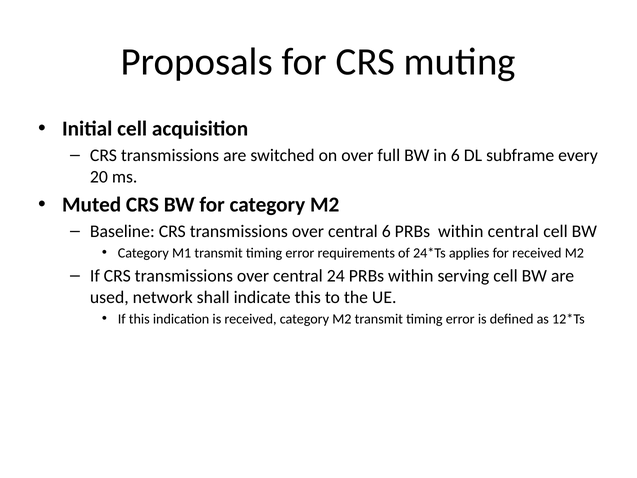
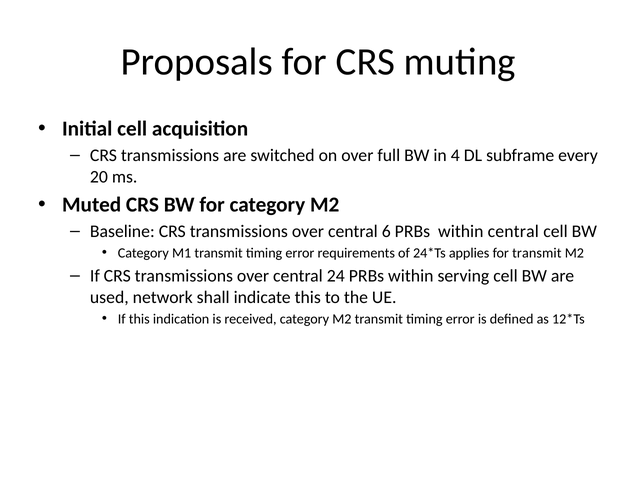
in 6: 6 -> 4
for received: received -> transmit
